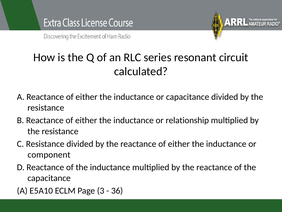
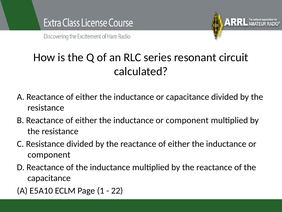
relationship at (187, 120): relationship -> component
3: 3 -> 1
36: 36 -> 22
